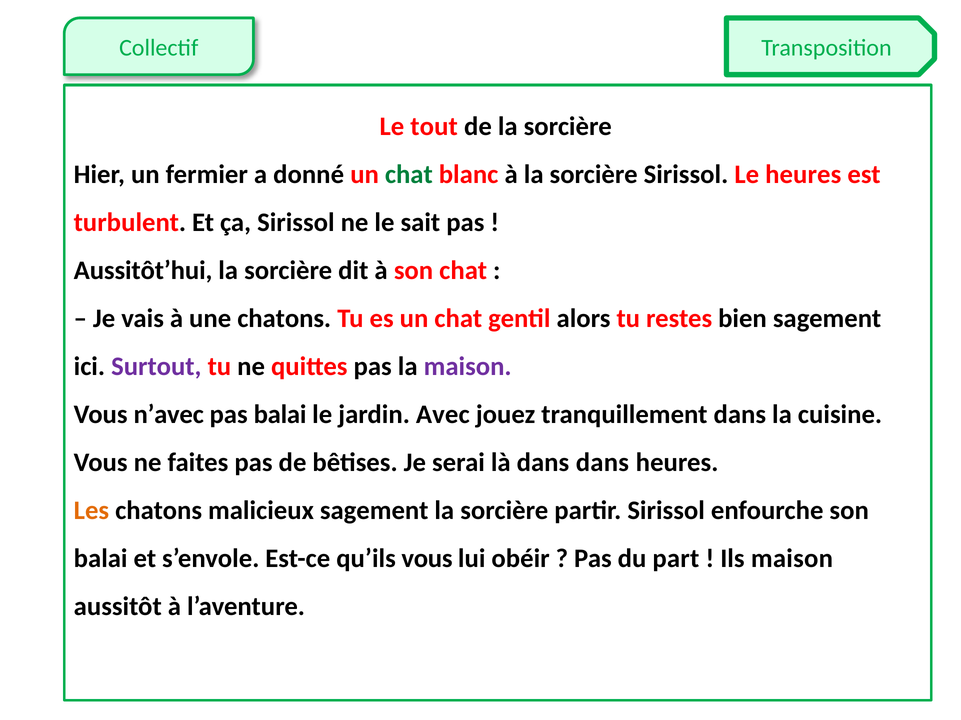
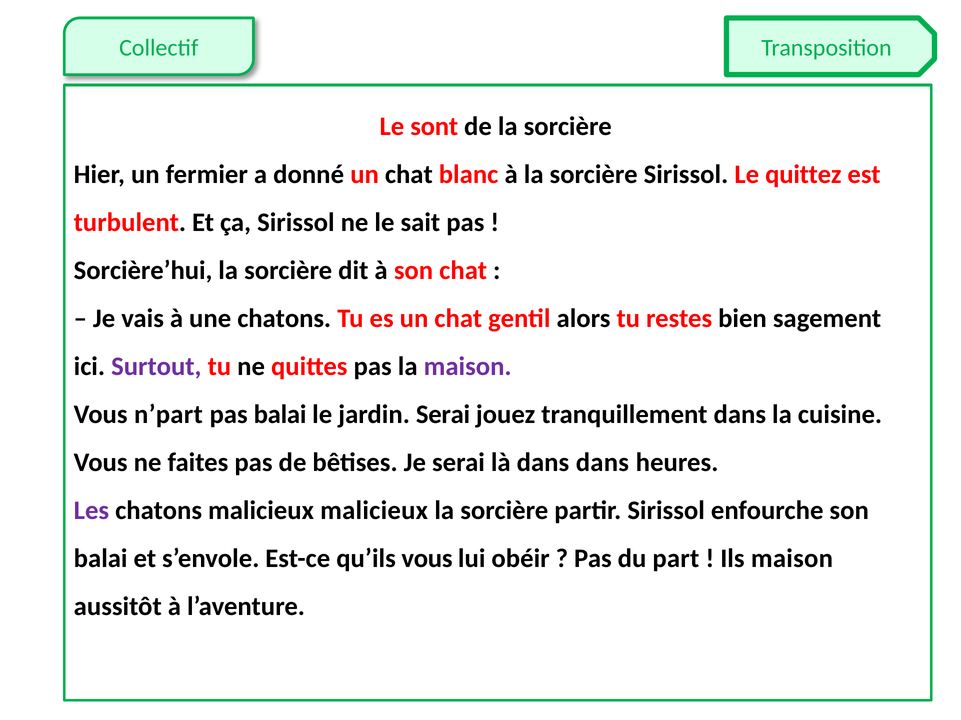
tout: tout -> sont
chat at (409, 175) colour: green -> black
Le heures: heures -> quittez
Aussitôt’hui: Aussitôt’hui -> Sorcière’hui
n’avec: n’avec -> n’part
jardin Avec: Avec -> Serai
Les colour: orange -> purple
malicieux sagement: sagement -> malicieux
